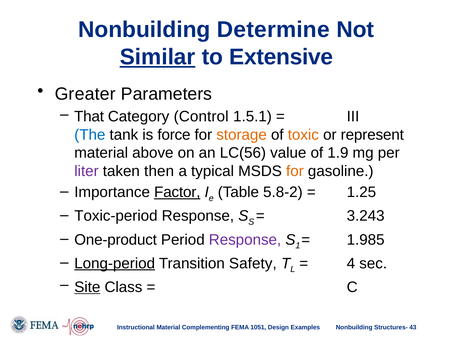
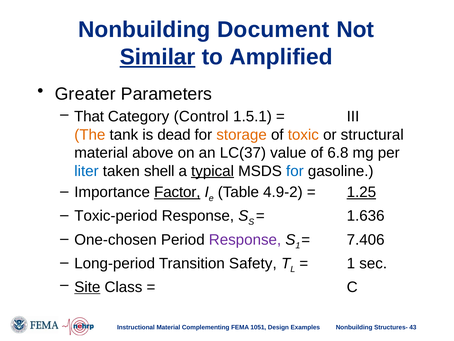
Determine: Determine -> Document
Extensive: Extensive -> Amplified
The colour: blue -> orange
force: force -> dead
represent: represent -> structural
LC(56: LC(56 -> LC(37
1.9: 1.9 -> 6.8
liter colour: purple -> blue
then: then -> shell
typical underline: none -> present
for at (295, 171) colour: orange -> blue
5.8-2: 5.8-2 -> 4.9-2
1.25 underline: none -> present
3.243: 3.243 -> 1.636
One-product: One-product -> One-chosen
1.985: 1.985 -> 7.406
Long-period underline: present -> none
4 at (351, 263): 4 -> 1
